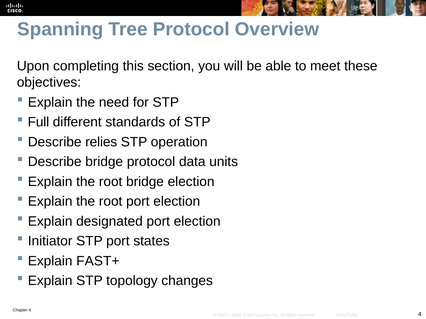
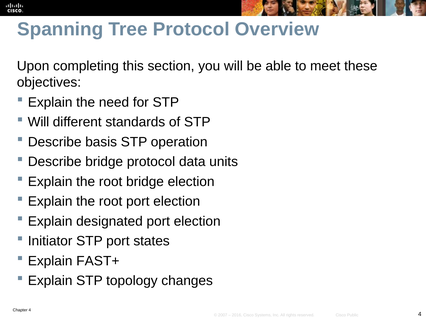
Full at (38, 122): Full -> Will
relies: relies -> basis
